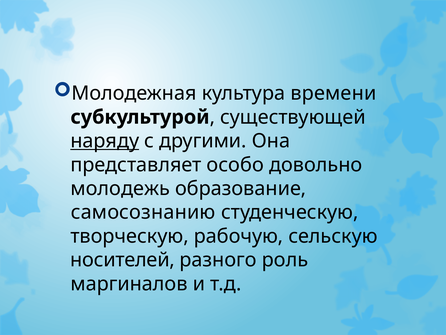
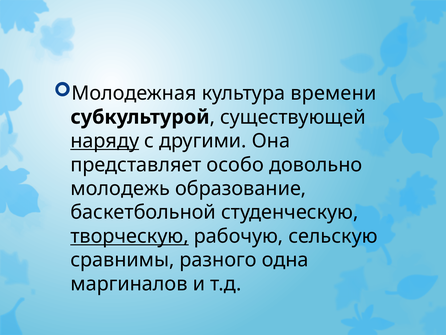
самосознанию: самосознанию -> баскетбольной
творческую underline: none -> present
носителей: носителей -> сравнимы
роль: роль -> одна
